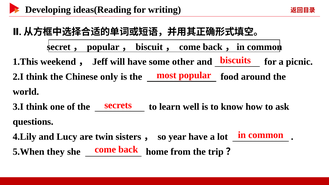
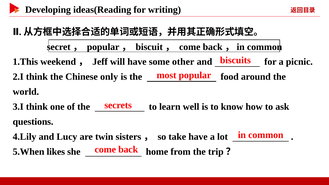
year: year -> take
they: they -> likes
